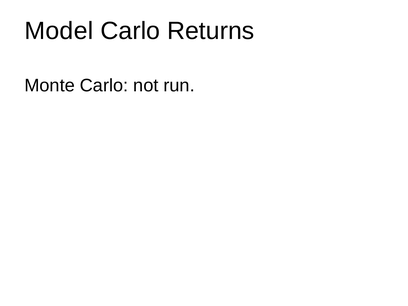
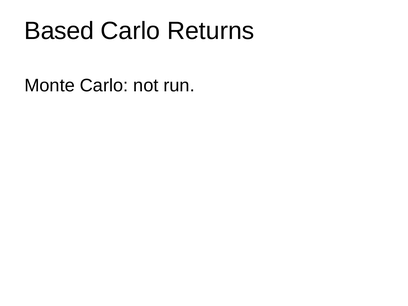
Model: Model -> Based
